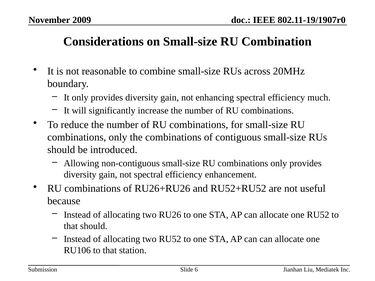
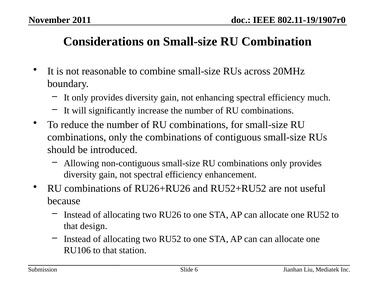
2009: 2009 -> 2011
that should: should -> design
